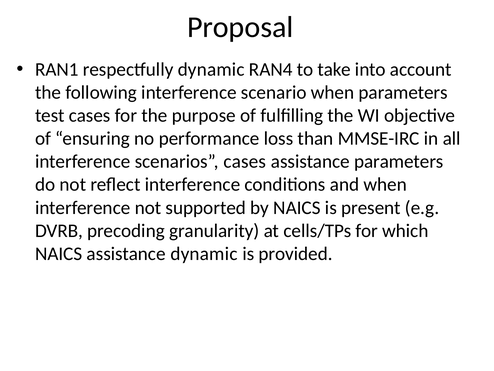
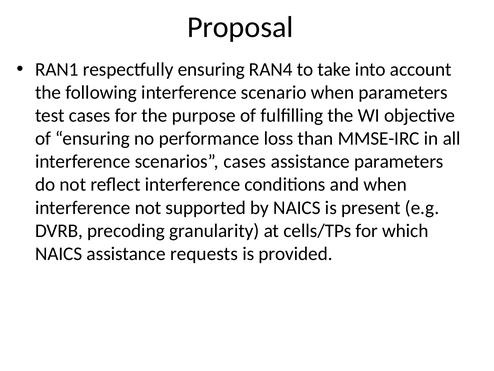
respectfully dynamic: dynamic -> ensuring
assistance dynamic: dynamic -> requests
